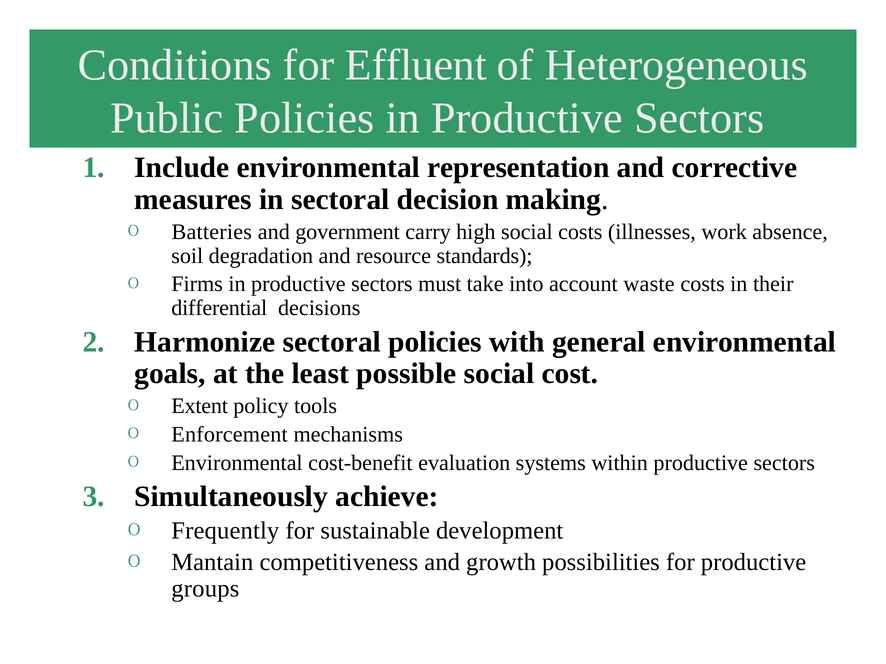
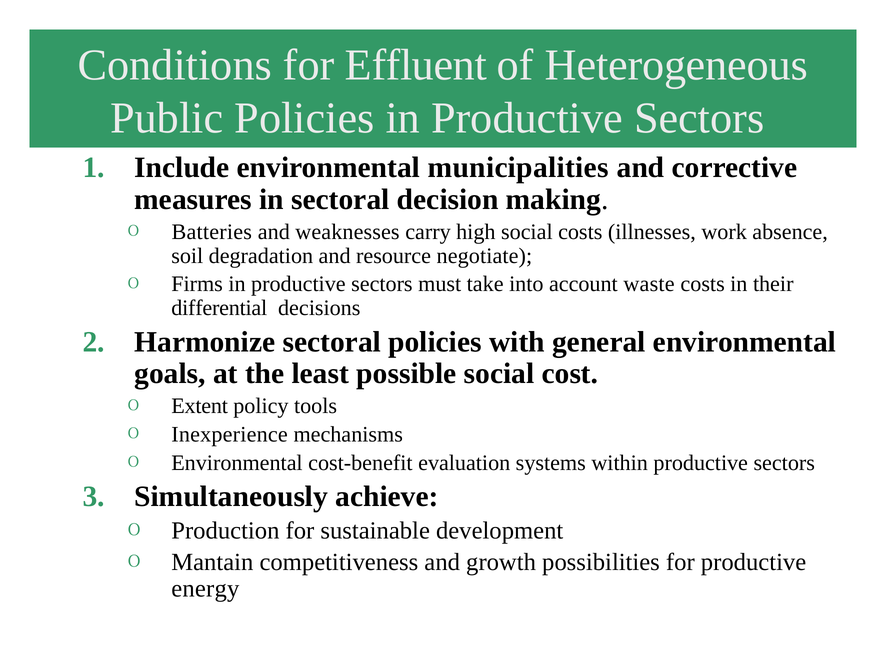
representation: representation -> municipalities
government: government -> weaknesses
standards: standards -> negotiate
Enforcement: Enforcement -> Inexperience
Frequently: Frequently -> Production
groups: groups -> energy
